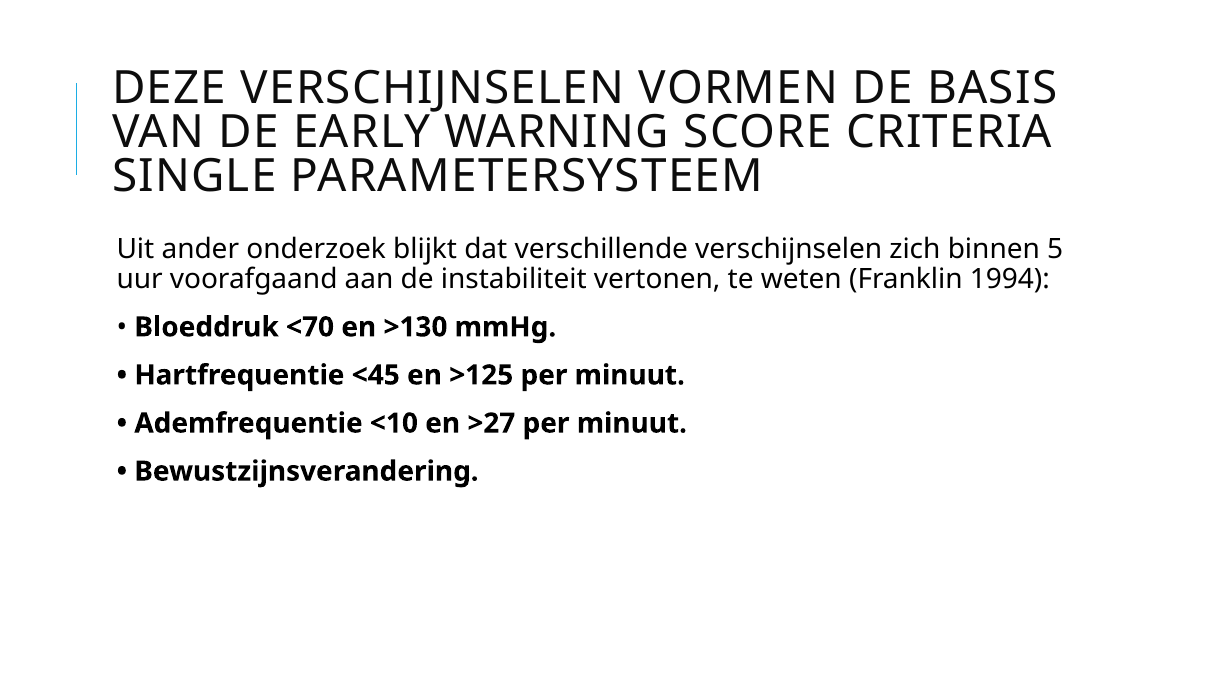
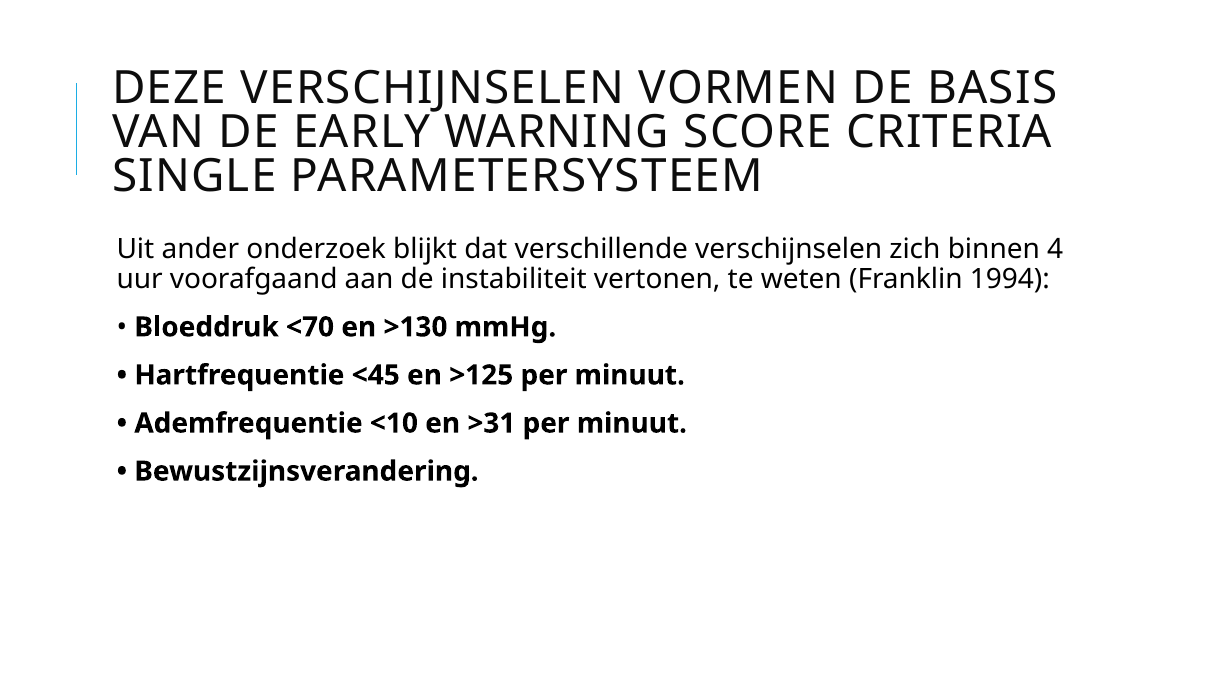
5: 5 -> 4
>27: >27 -> >31
